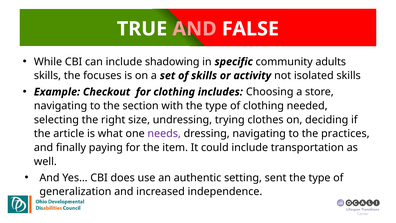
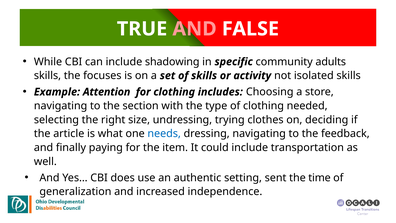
Checkout: Checkout -> Attention
needs colour: purple -> blue
practices: practices -> feedback
type at (319, 178): type -> time
